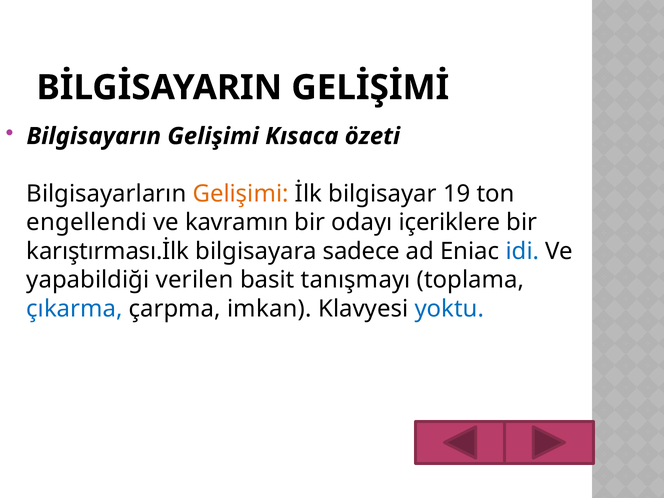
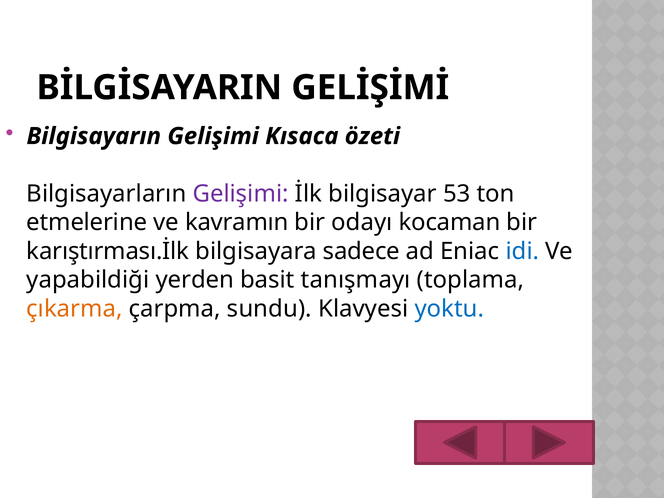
Gelişimi at (241, 194) colour: orange -> purple
19: 19 -> 53
engellendi: engellendi -> etmelerine
içeriklere: içeriklere -> kocaman
verilen: verilen -> yerden
çıkarma colour: blue -> orange
imkan: imkan -> sundu
